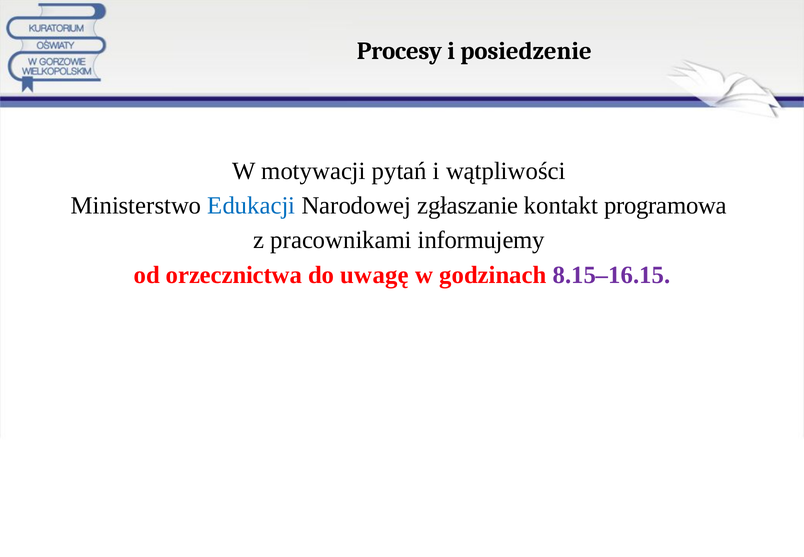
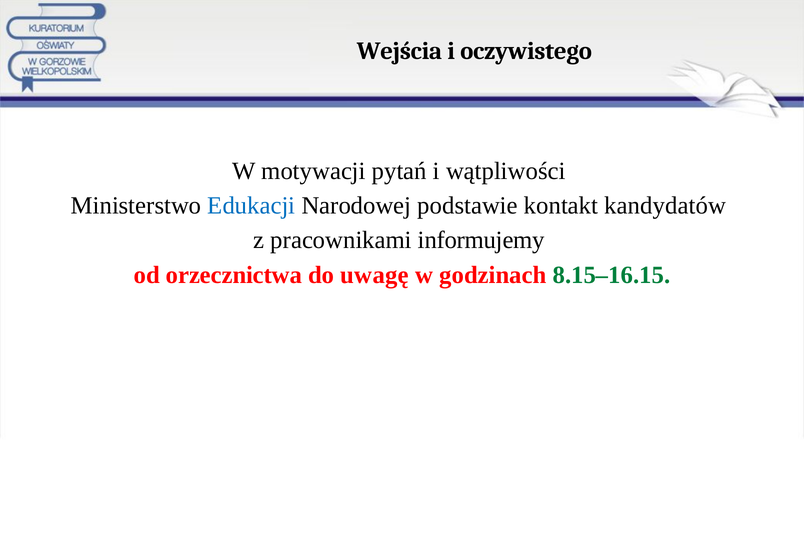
Procesy: Procesy -> Wejścia
posiedzenie: posiedzenie -> oczywistego
zgłaszanie: zgłaszanie -> podstawie
programowa: programowa -> kandydatów
8.15–16.15 colour: purple -> green
